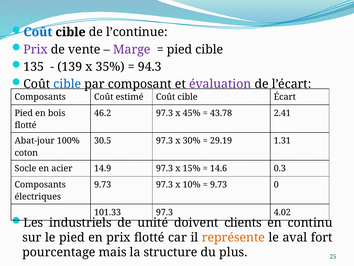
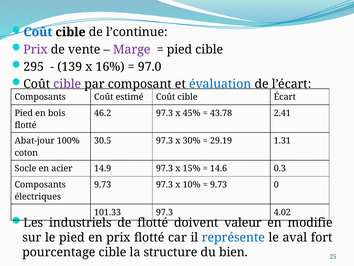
135: 135 -> 295
35%: 35% -> 16%
94.3: 94.3 -> 97.0
cible at (67, 84) colour: blue -> purple
évaluation colour: purple -> blue
de unité: unité -> flotté
clients: clients -> valeur
continu: continu -> modifie
représente colour: orange -> blue
pourcentage mais: mais -> cible
plus: plus -> bien
